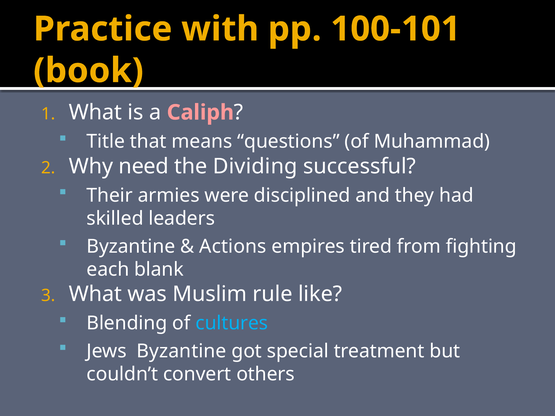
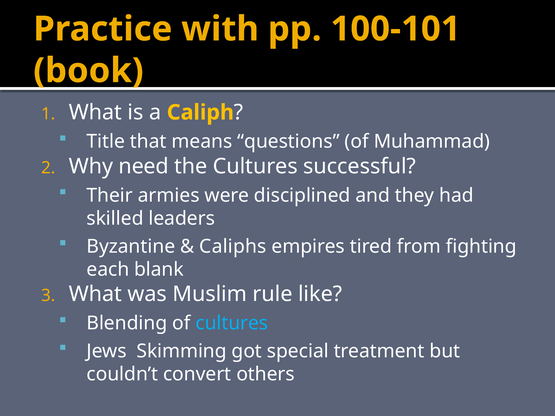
Caliph colour: pink -> yellow
the Dividing: Dividing -> Cultures
Actions: Actions -> Caliphs
Jews Byzantine: Byzantine -> Skimming
